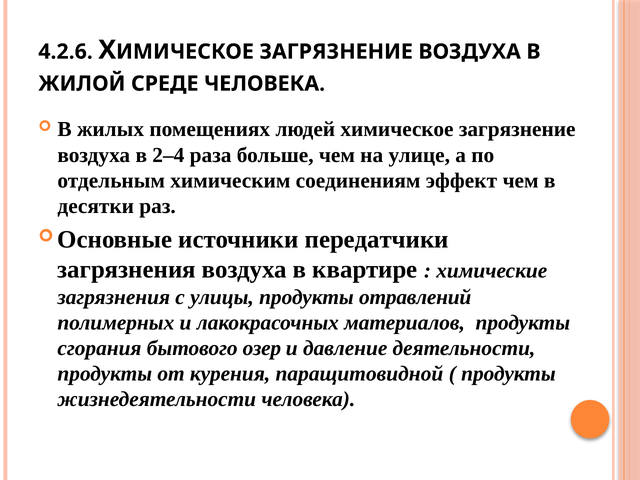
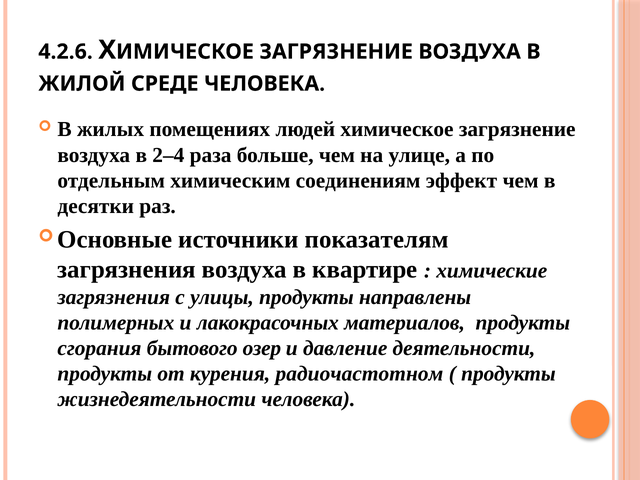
передатчики: передатчики -> показателям
отравлений: отравлений -> направлены
паращитовидной: паращитовидной -> радиочастотном
